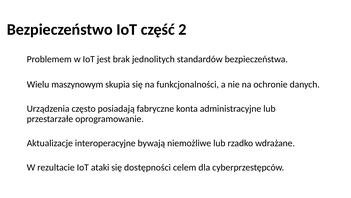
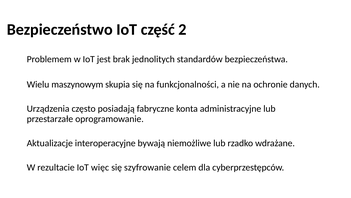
ataki: ataki -> więc
dostępności: dostępności -> szyfrowanie
